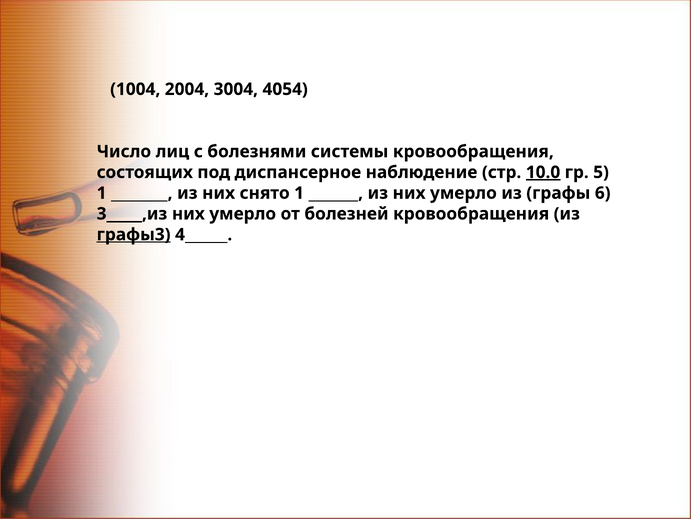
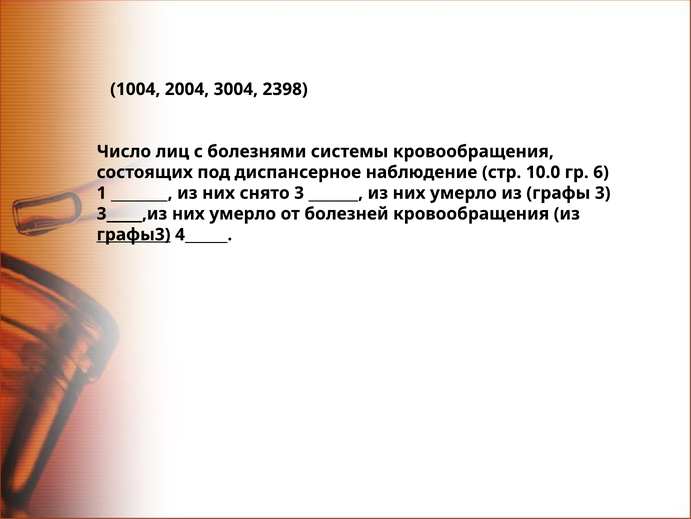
4054: 4054 -> 2398
10.0 underline: present -> none
5: 5 -> 6
снято 1: 1 -> 3
графы 6: 6 -> 3
